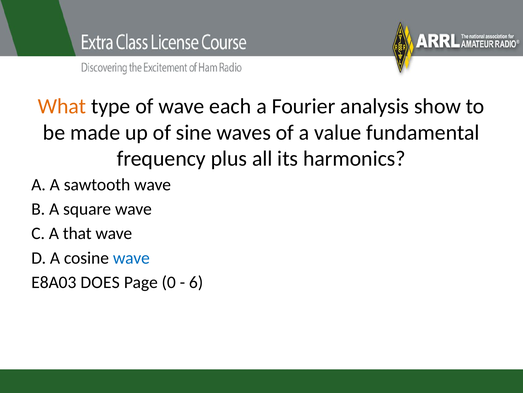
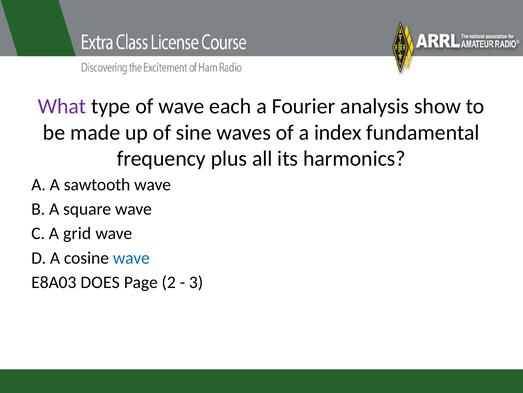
What colour: orange -> purple
value: value -> index
that: that -> grid
0: 0 -> 2
6: 6 -> 3
